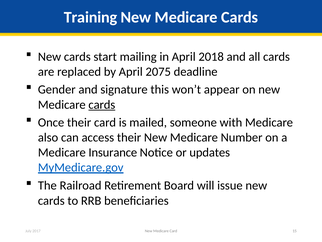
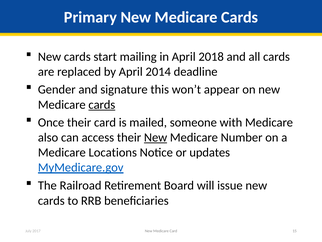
Training: Training -> Primary
2075: 2075 -> 2014
New at (156, 137) underline: none -> present
Insurance: Insurance -> Locations
